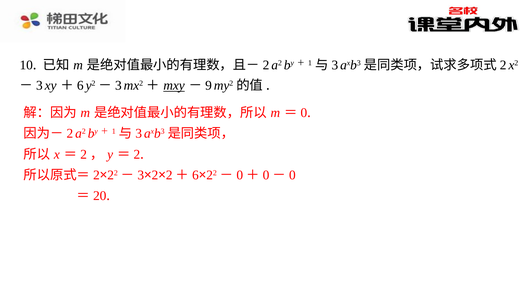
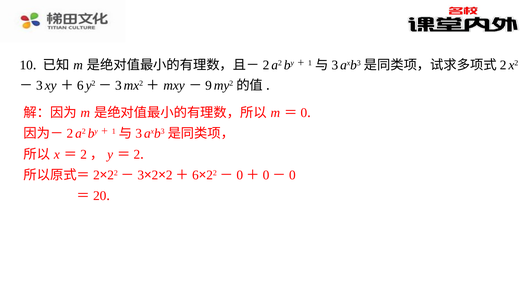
mxy underline: present -> none
